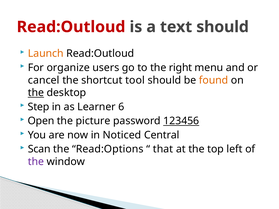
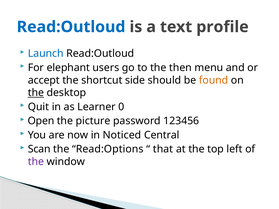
Read:Outloud at (71, 27) colour: red -> blue
text should: should -> profile
Launch colour: orange -> blue
organize: organize -> elephant
right: right -> then
cancel: cancel -> accept
tool: tool -> side
Step: Step -> Quit
6: 6 -> 0
123456 underline: present -> none
